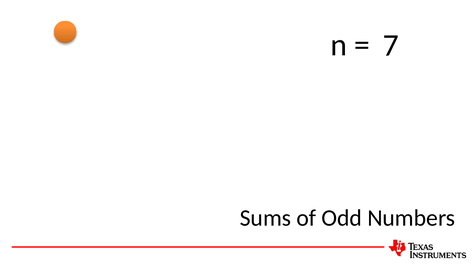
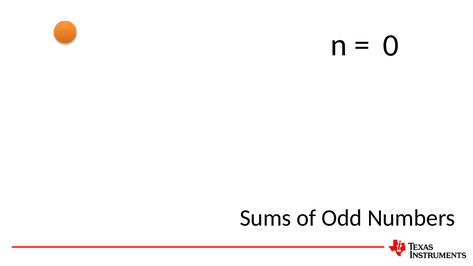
7: 7 -> 0
